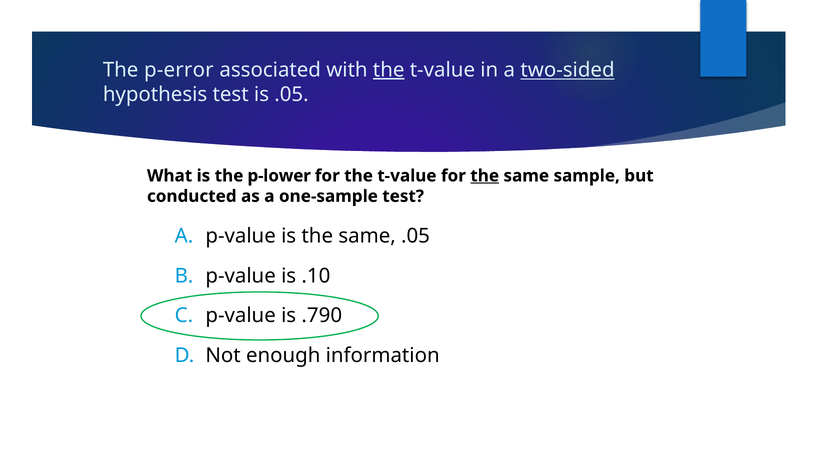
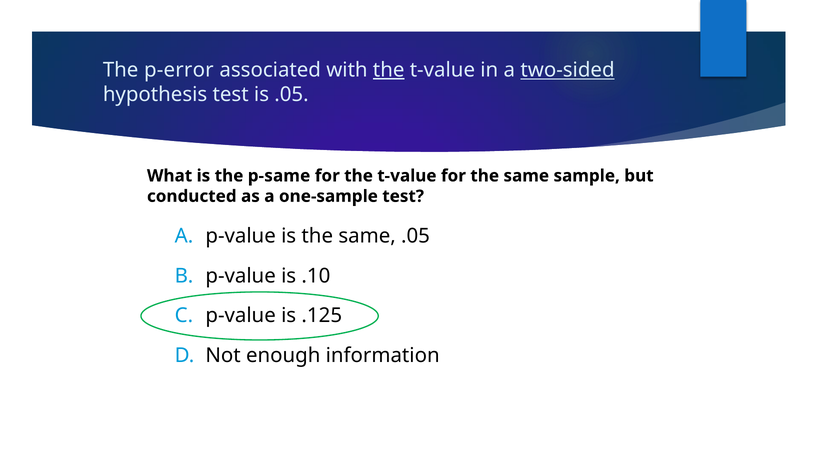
p-lower: p-lower -> p-same
the at (485, 176) underline: present -> none
.790: .790 -> .125
